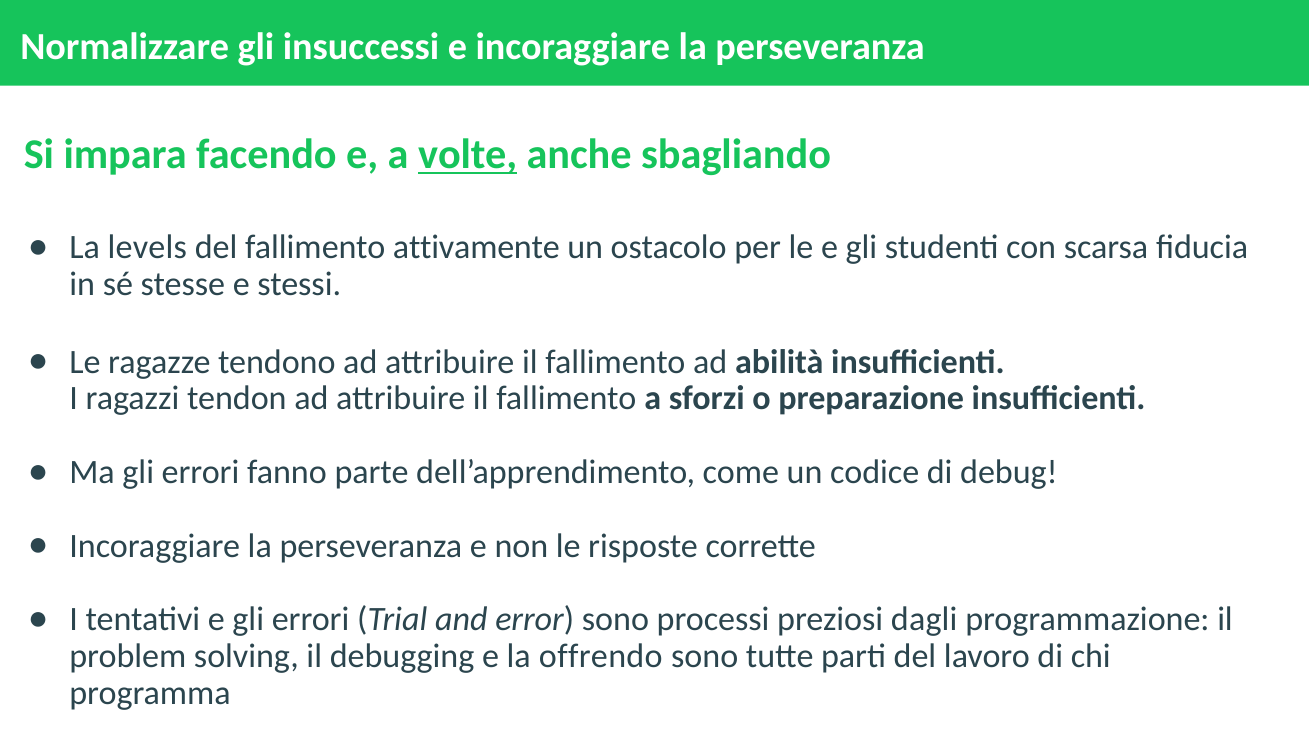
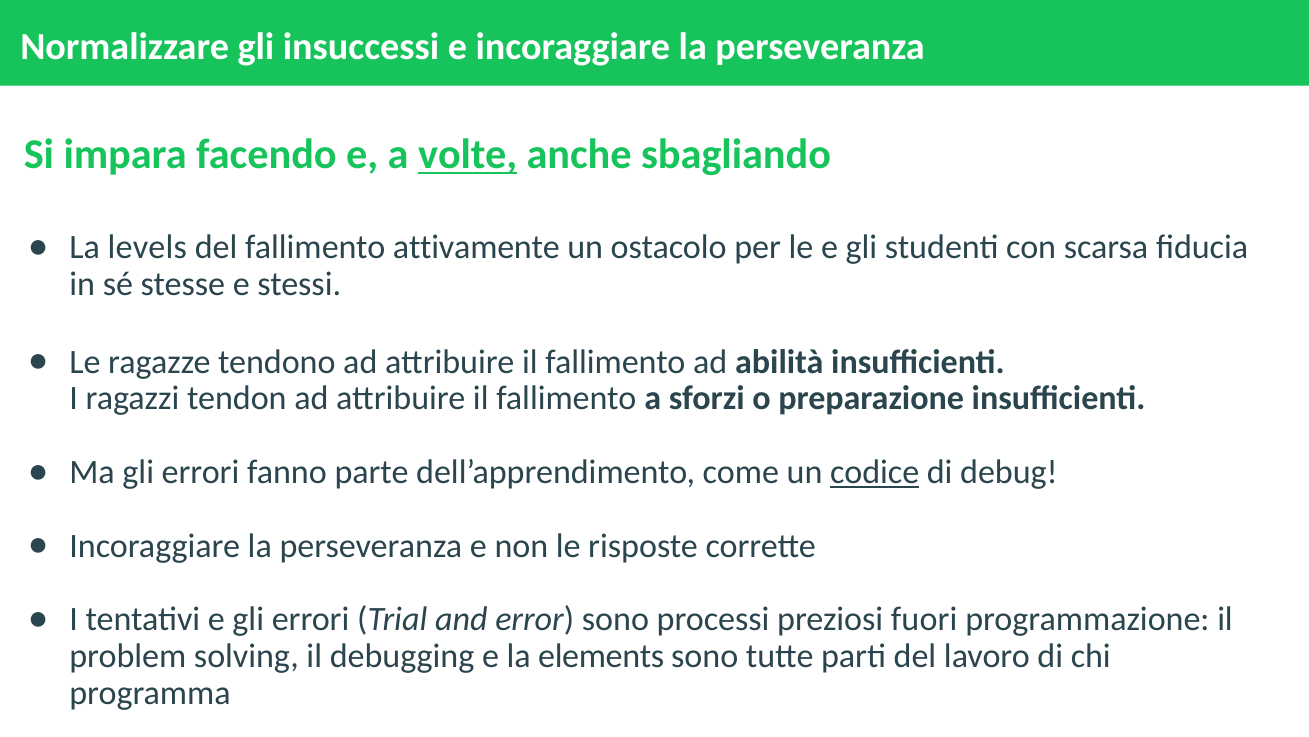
codice underline: none -> present
dagli: dagli -> fuori
offrendo: offrendo -> elements
